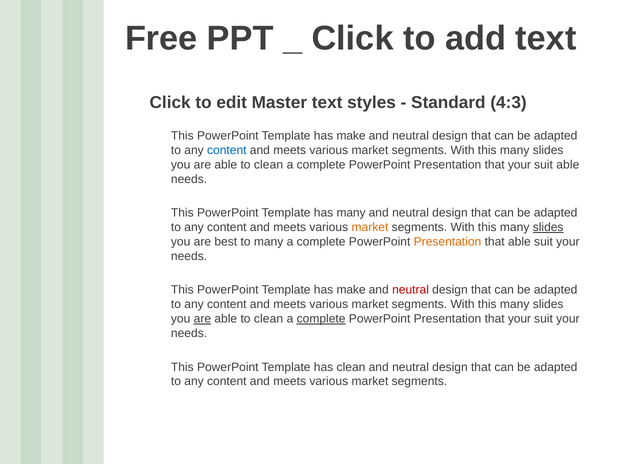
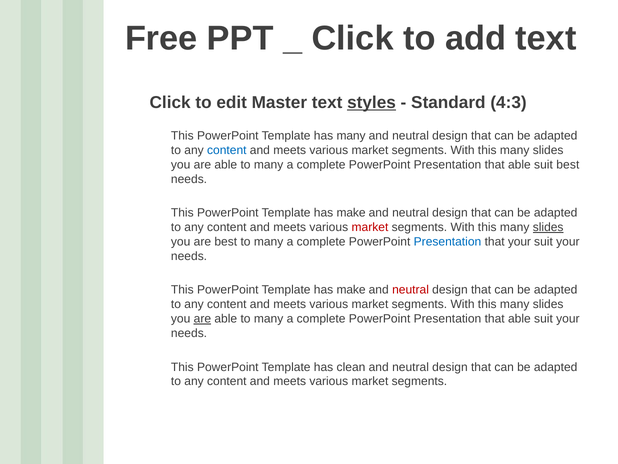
styles underline: none -> present
make at (351, 136): make -> many
clean at (269, 165): clean -> many
your at (519, 165): your -> able
suit able: able -> best
many at (351, 213): many -> make
market at (370, 227) colour: orange -> red
Presentation at (447, 242) colour: orange -> blue
that able: able -> your
clean at (269, 319): clean -> many
complete at (321, 319) underline: present -> none
your at (519, 319): your -> able
